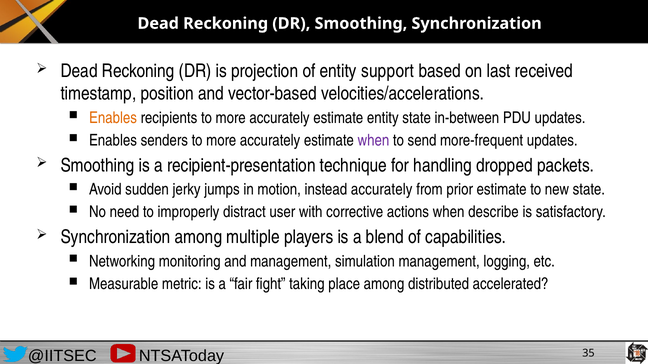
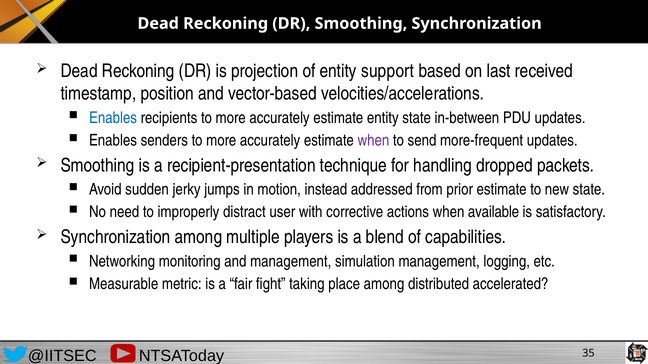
Enables at (113, 118) colour: orange -> blue
instead accurately: accurately -> addressed
describe: describe -> available
